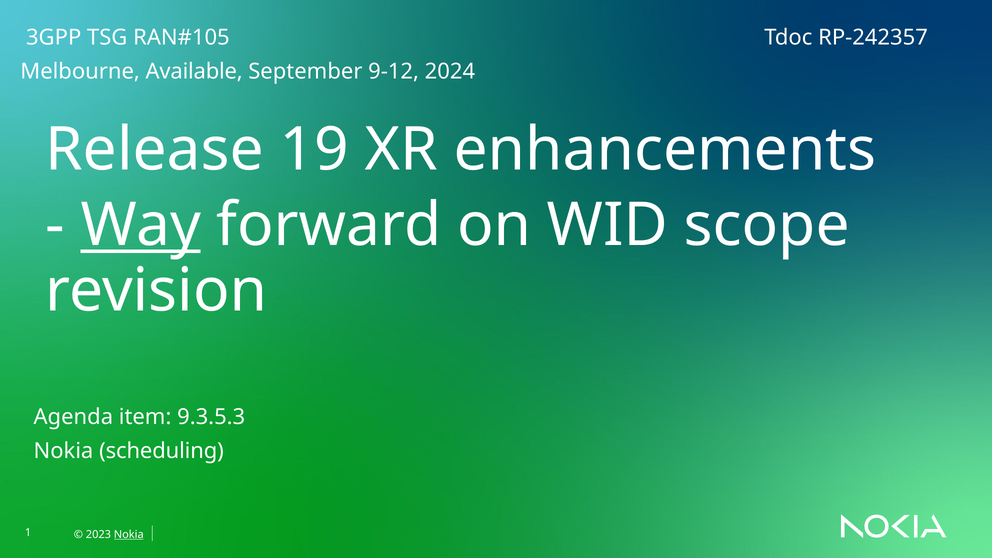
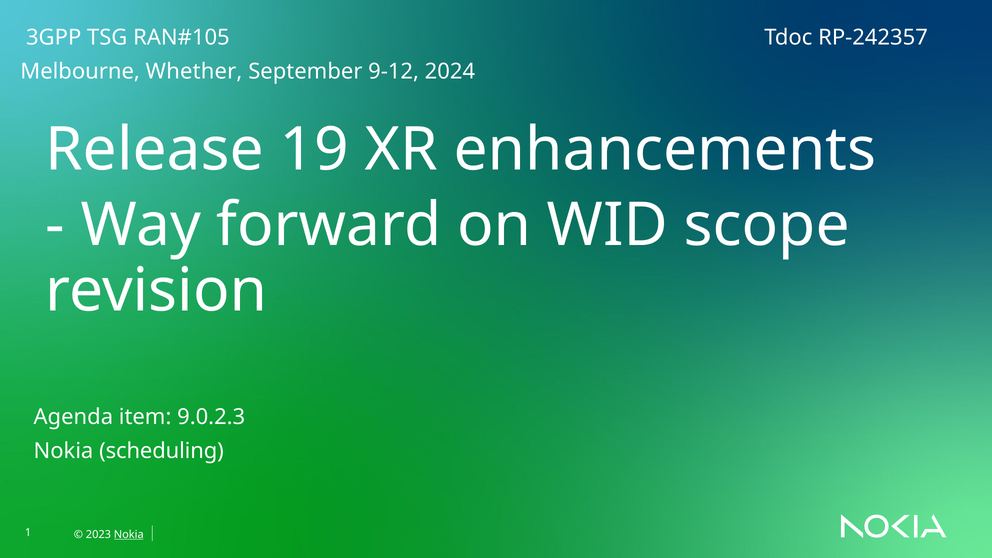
Available: Available -> Whether
Way underline: present -> none
9.3.5.3: 9.3.5.3 -> 9.0.2.3
